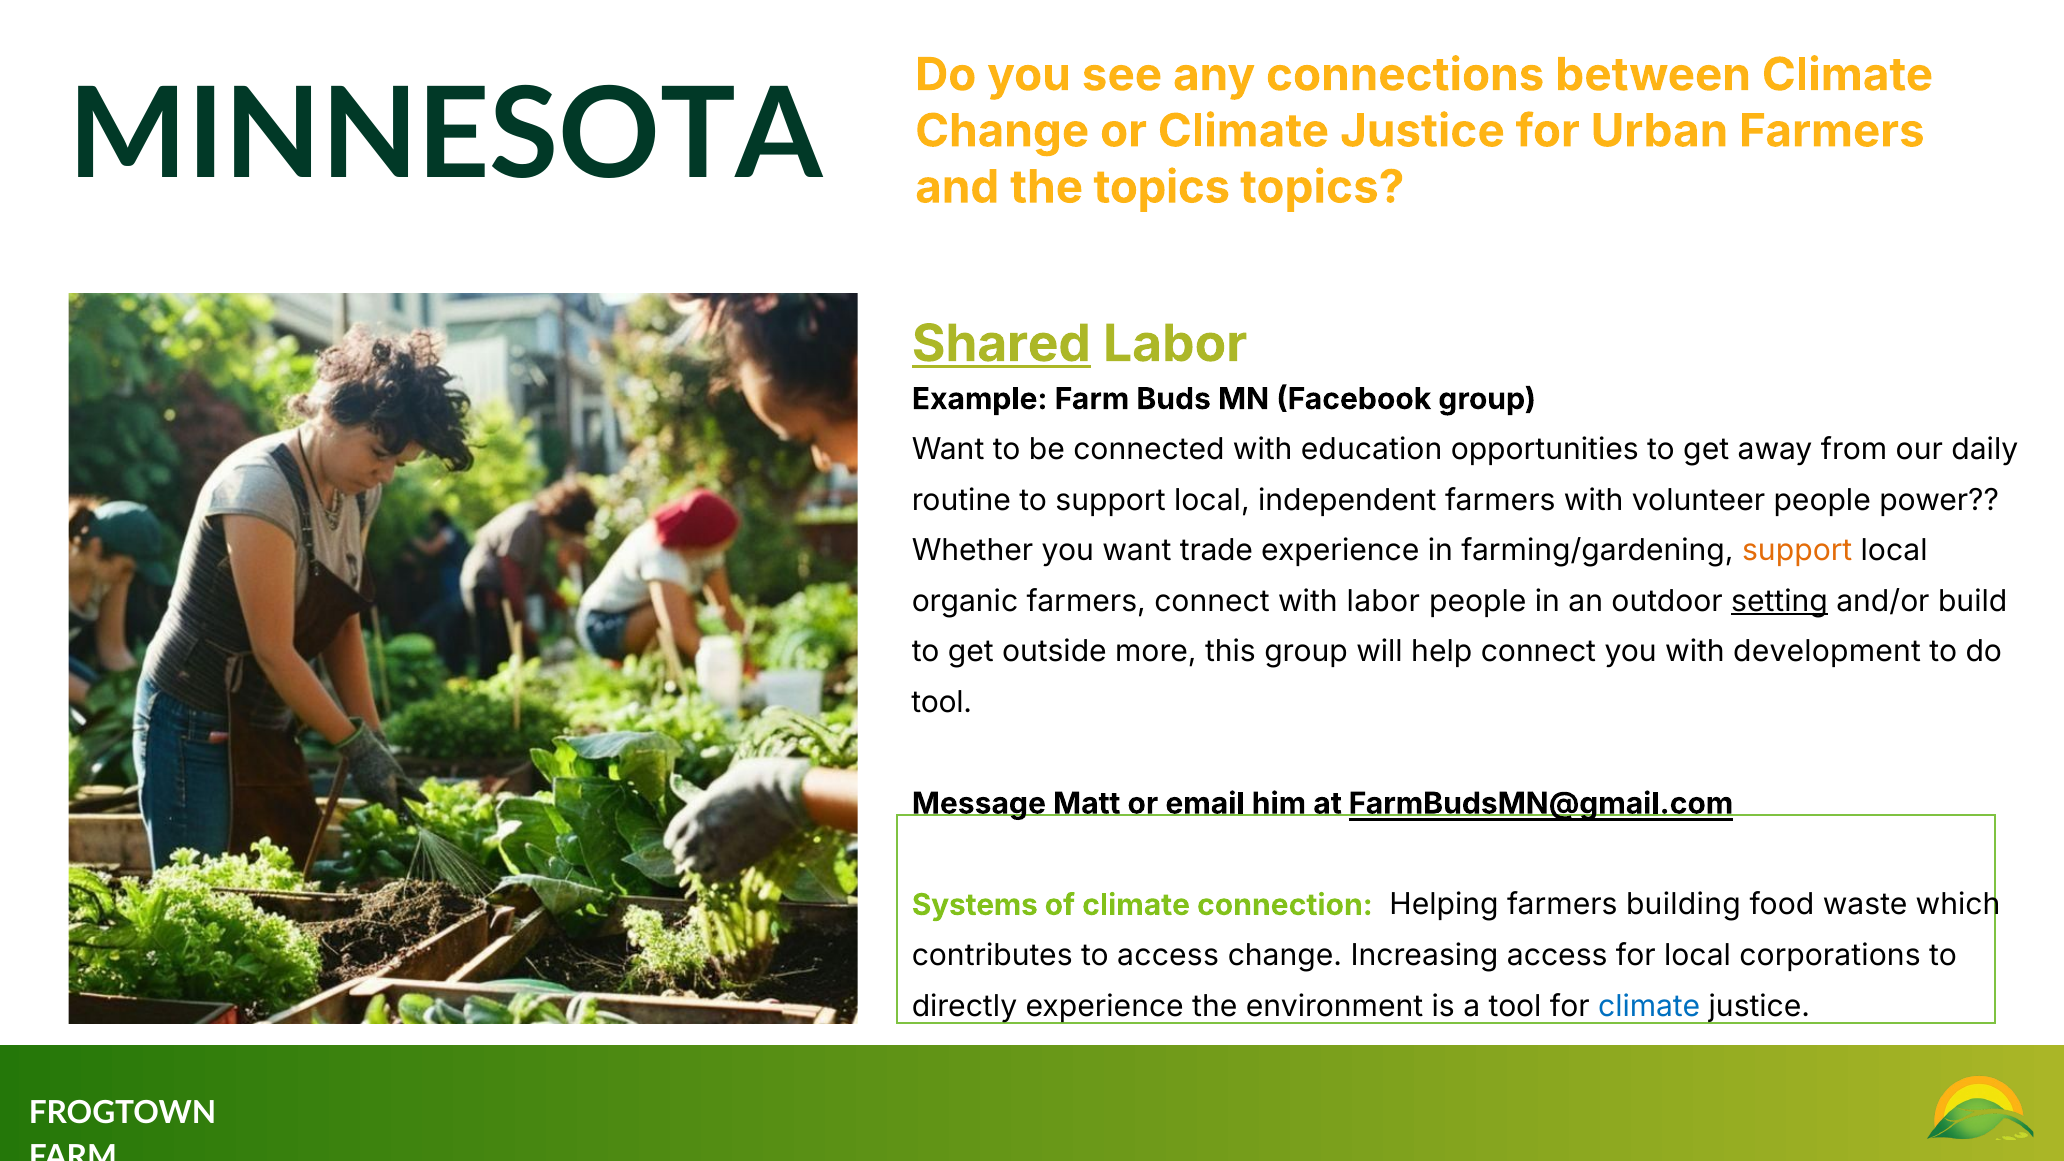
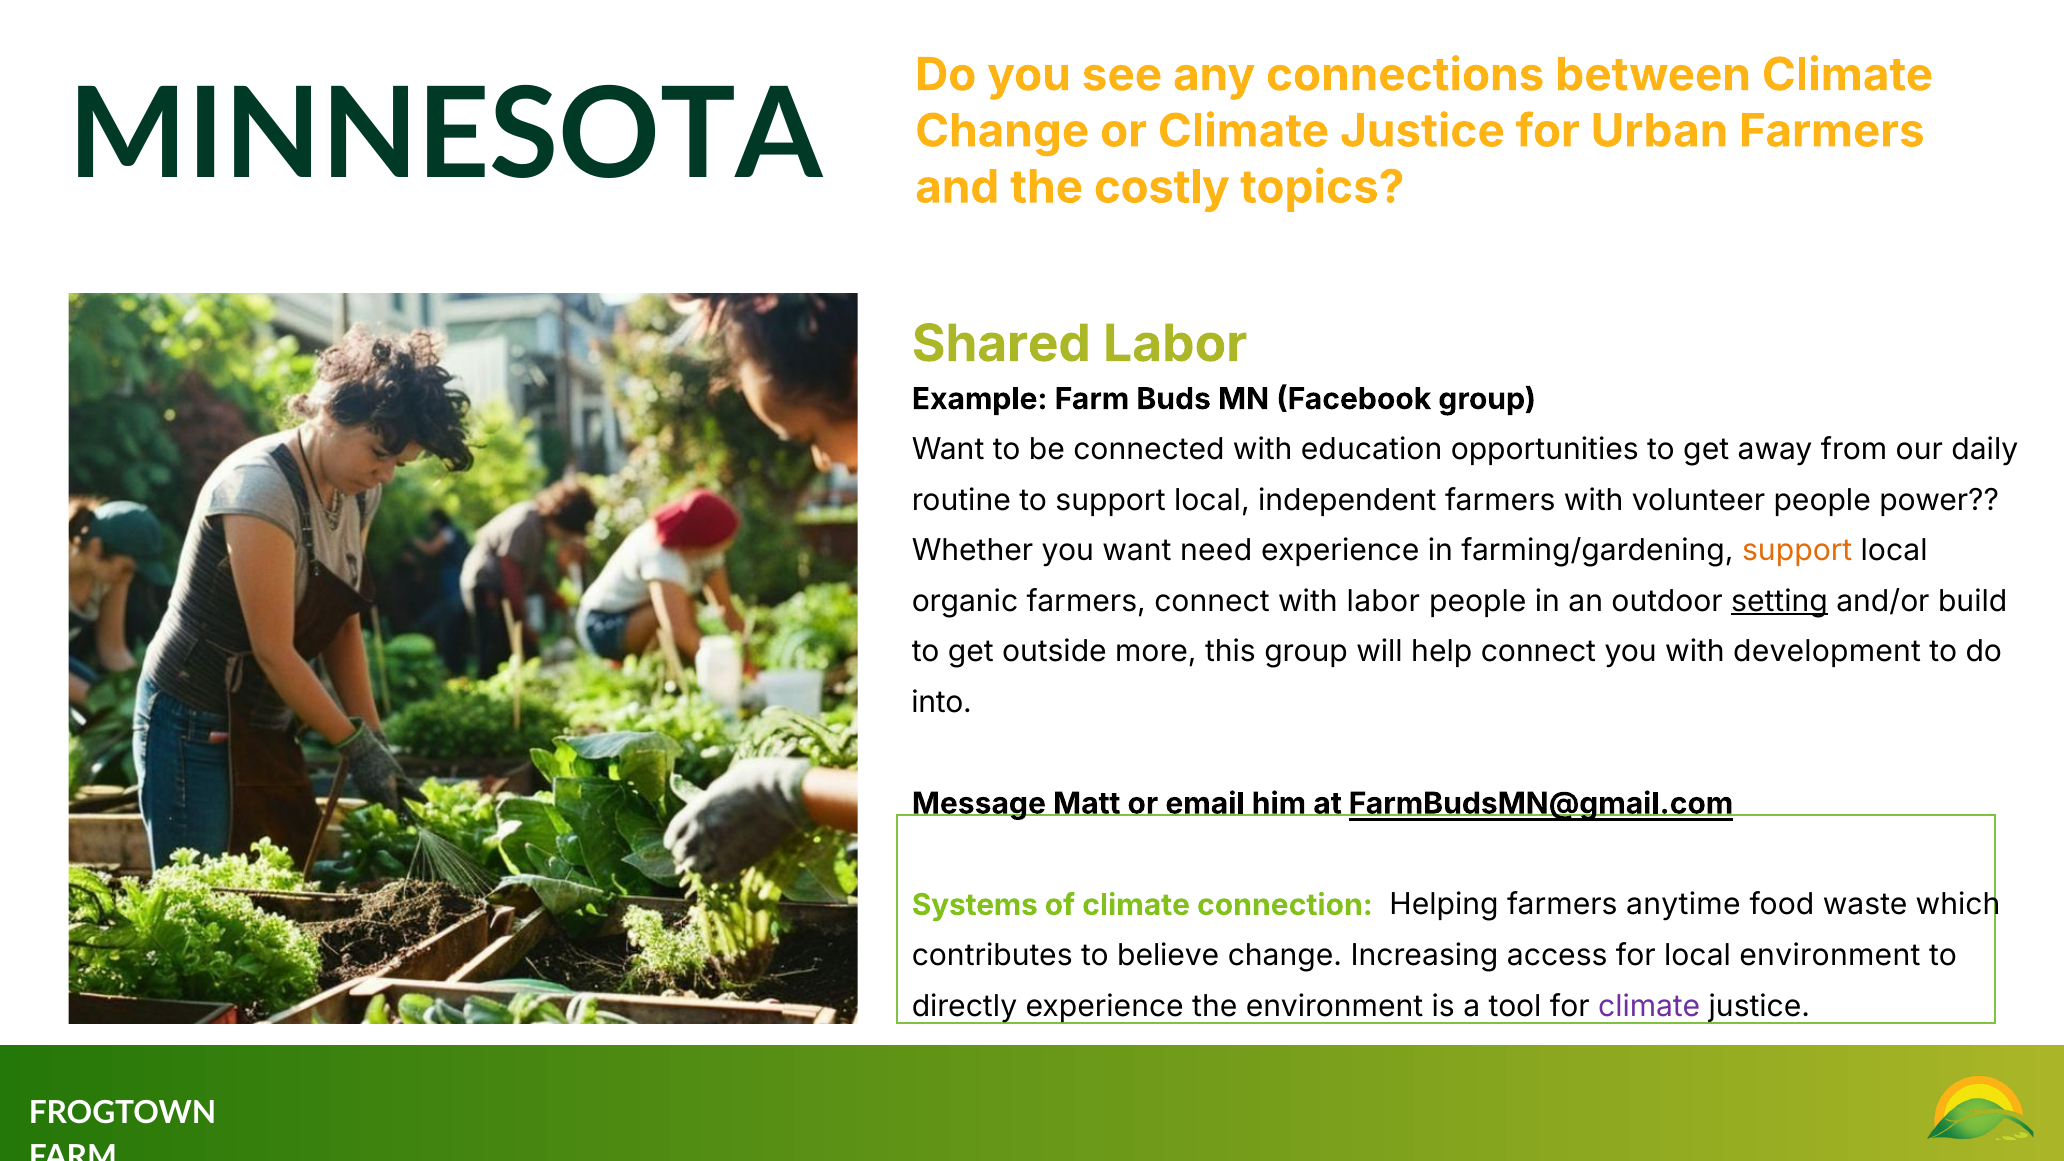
the topics: topics -> costly
Shared underline: present -> none
trade: trade -> need
tool at (942, 702): tool -> into
building: building -> anytime
to access: access -> believe
local corporations: corporations -> environment
climate at (1649, 1006) colour: blue -> purple
